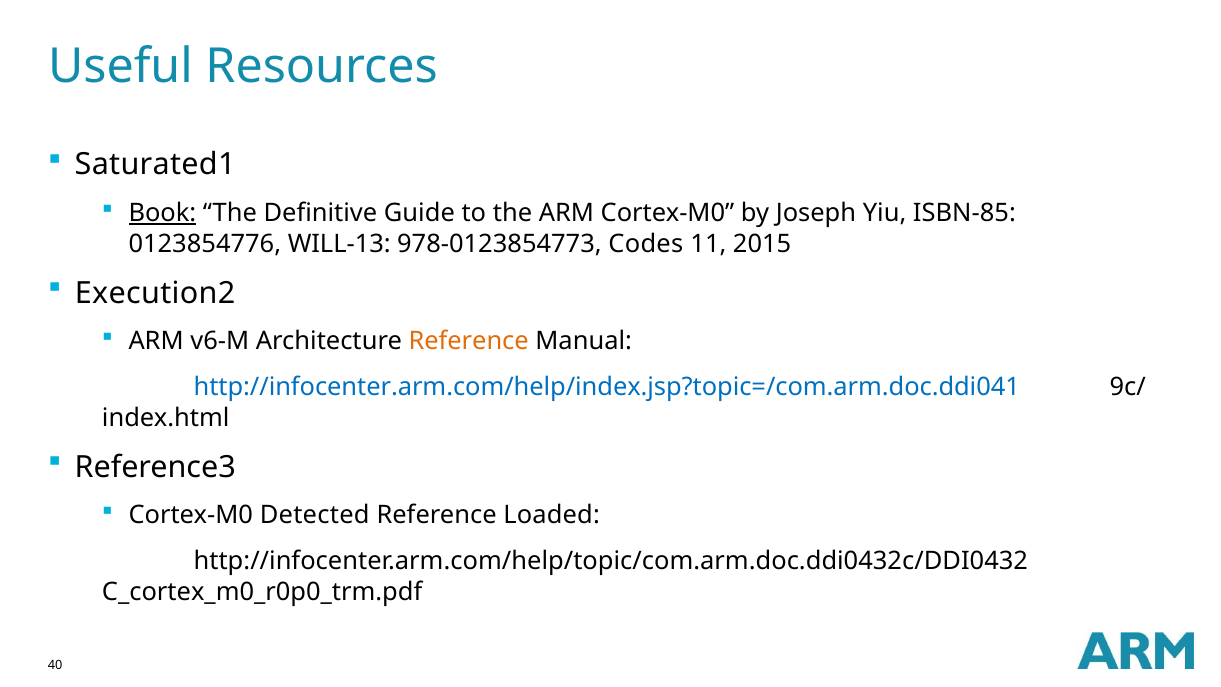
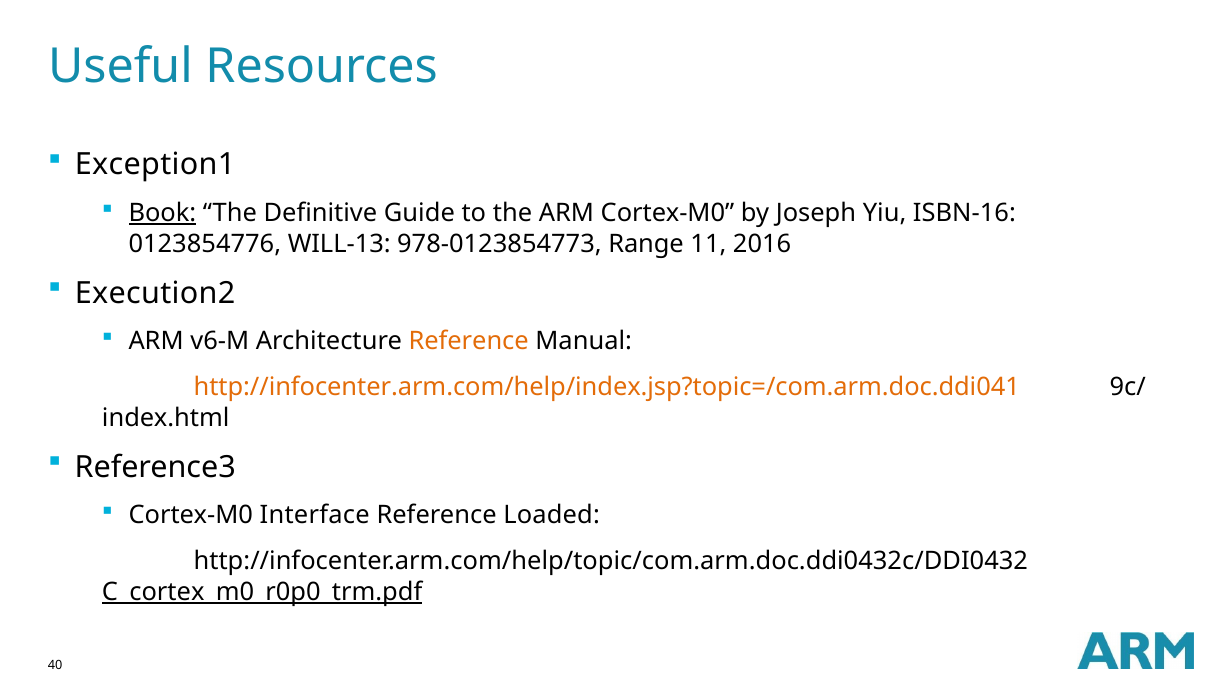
Saturated1: Saturated1 -> Exception1
ISBN-85: ISBN-85 -> ISBN-16
Codes: Codes -> Range
2015: 2015 -> 2016
http://infocenter.arm.com/help/index.jsp?topic=/com.arm.doc.ddi041 colour: blue -> orange
Detected: Detected -> Interface
C_cortex_m0_r0p0_trm.pdf underline: none -> present
